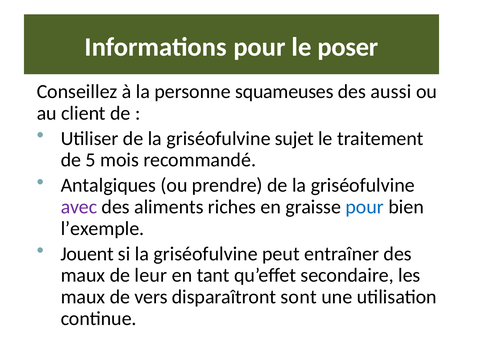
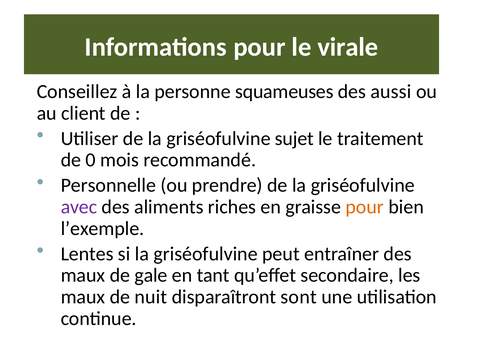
poser: poser -> virale
5: 5 -> 0
Antalgiques: Antalgiques -> Personnelle
pour at (365, 207) colour: blue -> orange
Jouent: Jouent -> Lentes
leur: leur -> gale
vers: vers -> nuit
